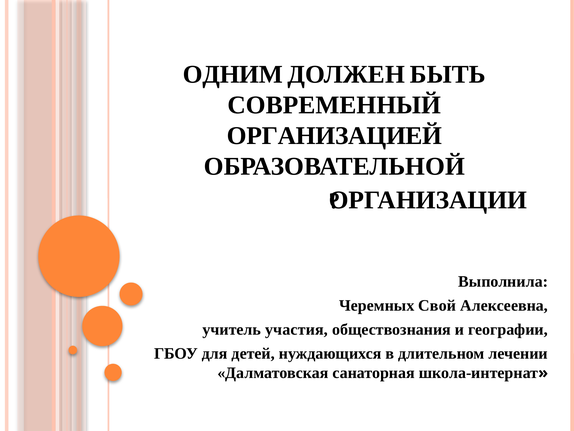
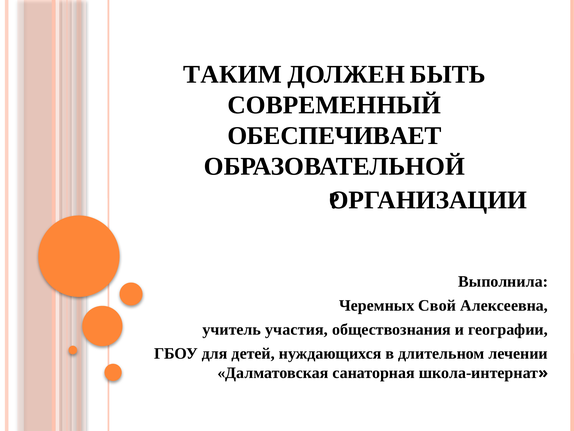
ОДНИМ: ОДНИМ -> ТАКИМ
ОРГАНИЗАЦИЕЙ: ОРГАНИЗАЦИЕЙ -> ОБЕСПЕЧИВАЕТ
